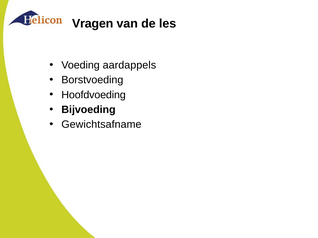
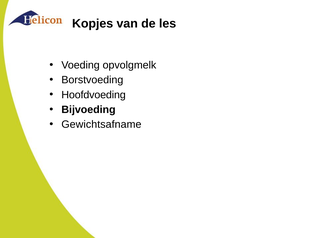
Vragen: Vragen -> Kopjes
aardappels: aardappels -> opvolgmelk
